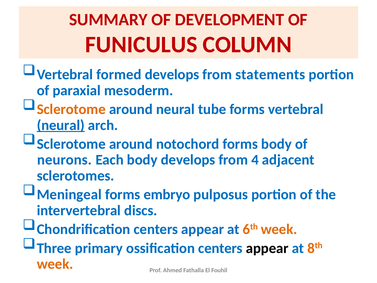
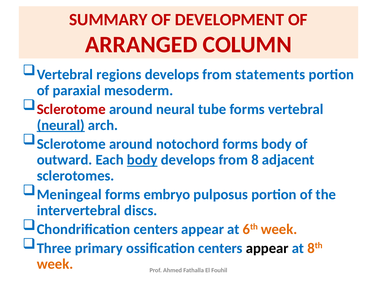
FUNICULUS: FUNICULUS -> ARRANGED
formed: formed -> regions
Sclerotome at (71, 109) colour: orange -> red
neurons: neurons -> outward
body at (142, 160) underline: none -> present
4: 4 -> 8
